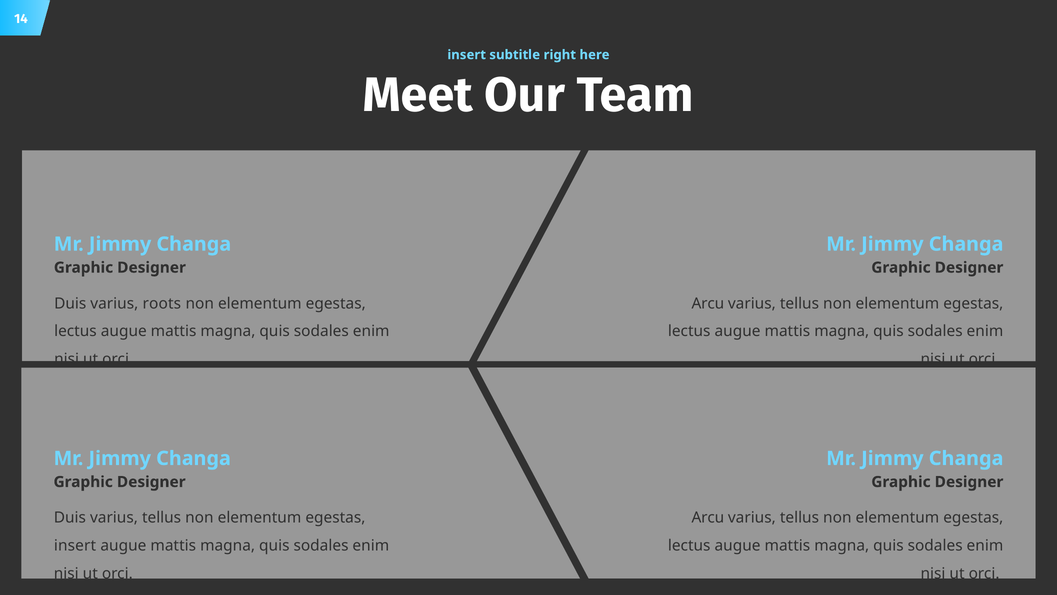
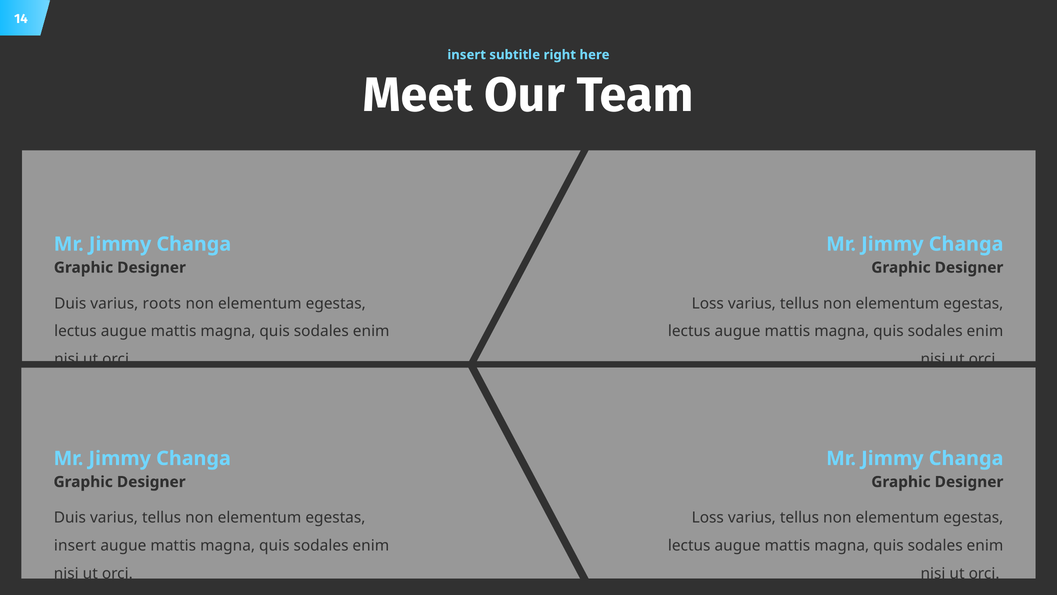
Arcu at (708, 303): Arcu -> Loss
Arcu at (708, 517): Arcu -> Loss
